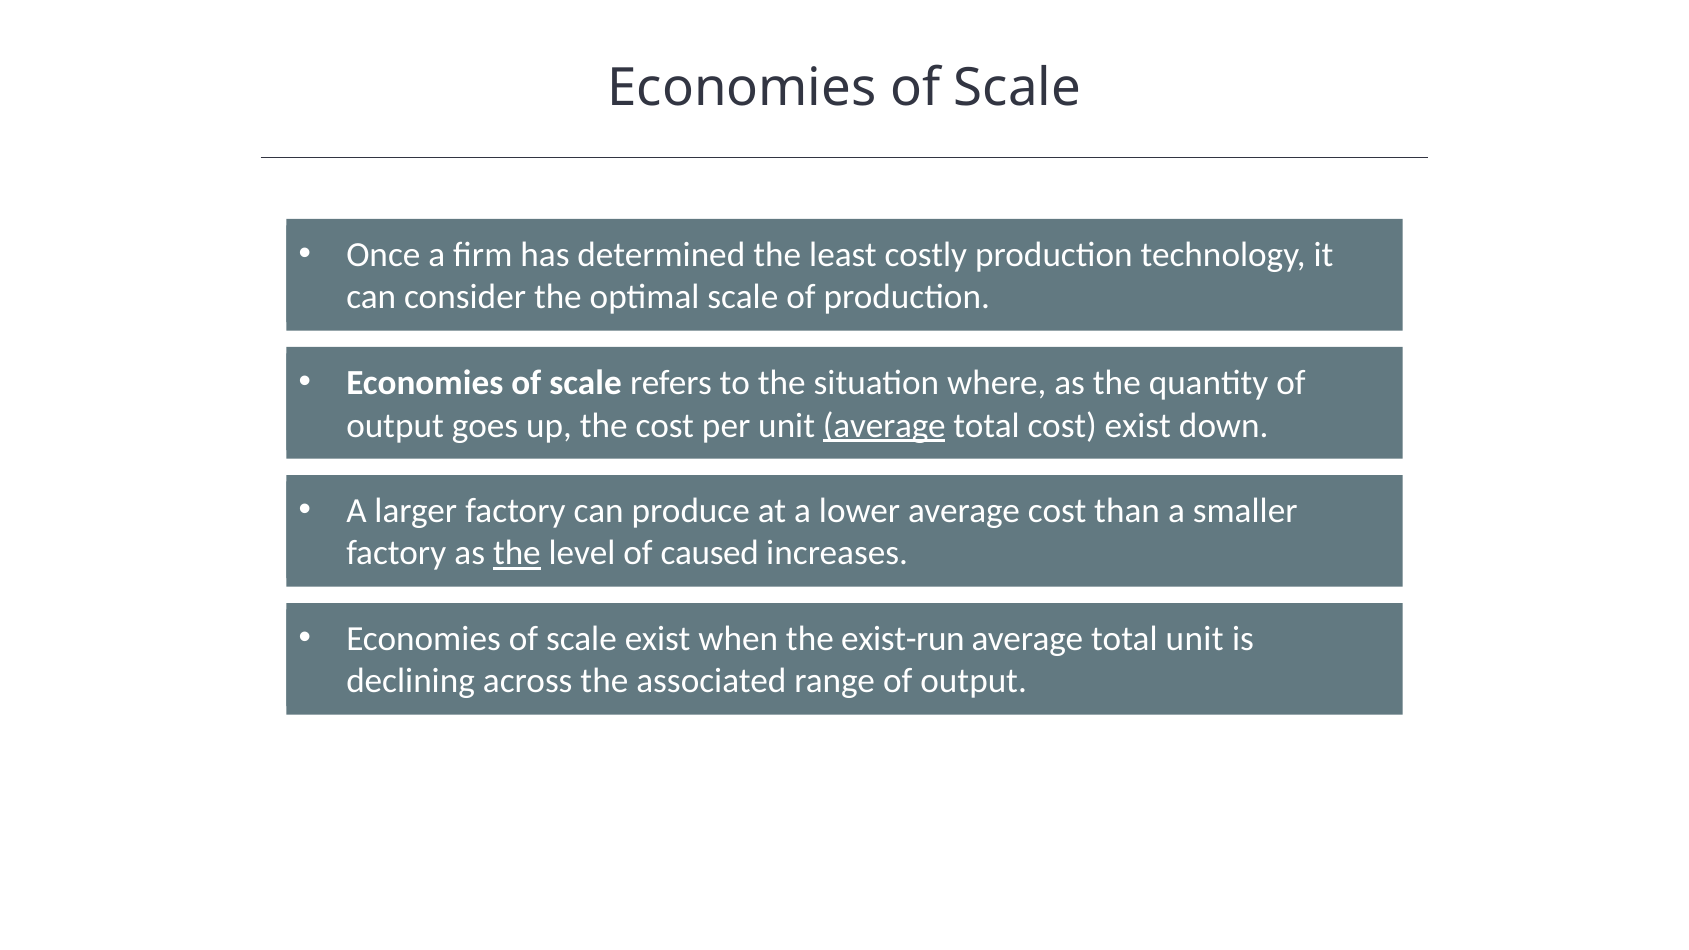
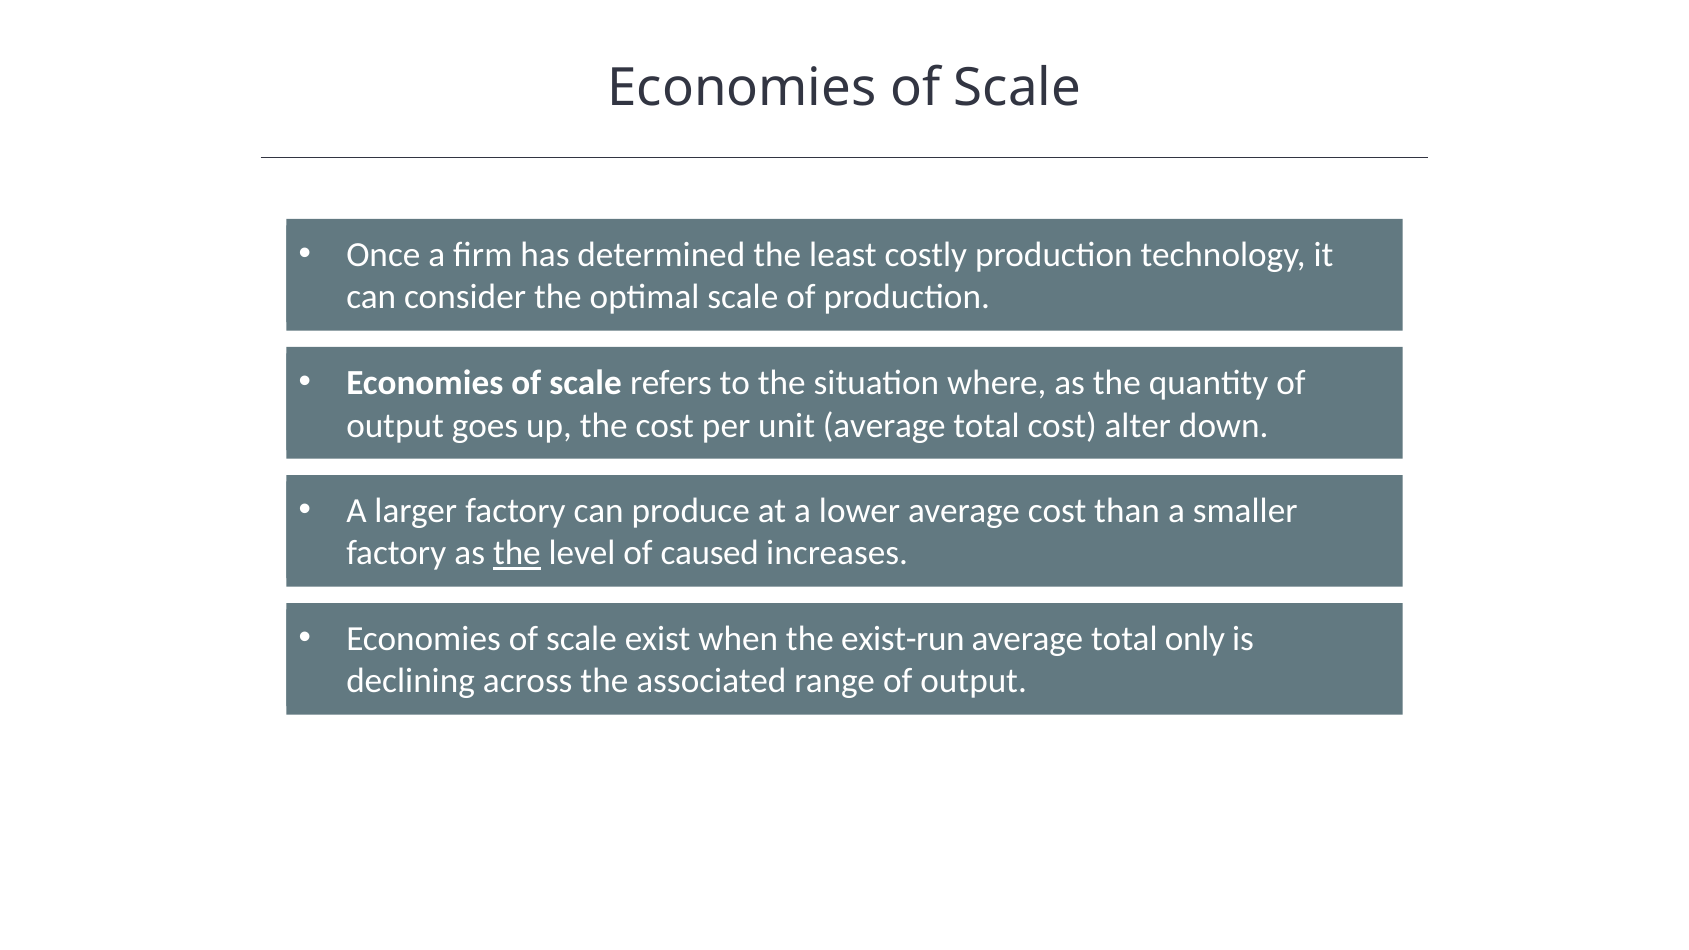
average at (884, 425) underline: present -> none
cost exist: exist -> alter
total unit: unit -> only
